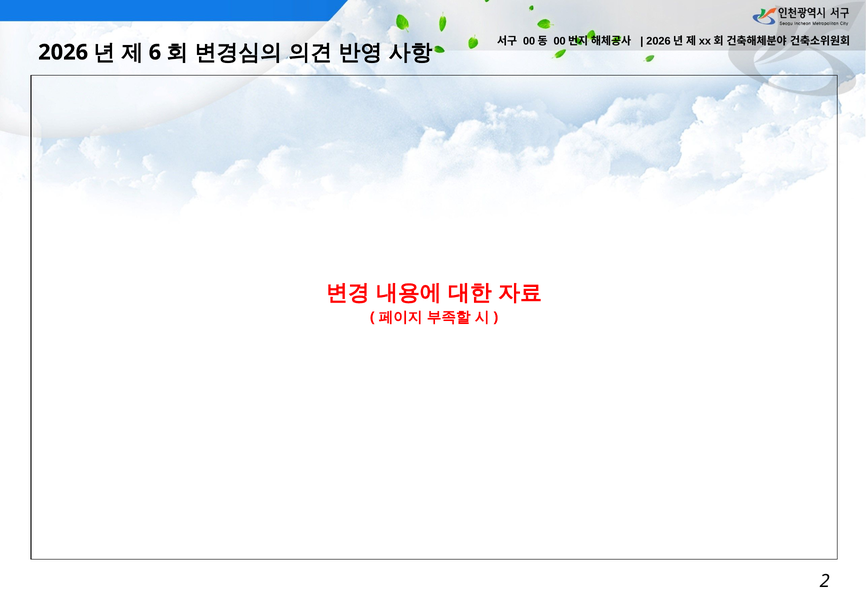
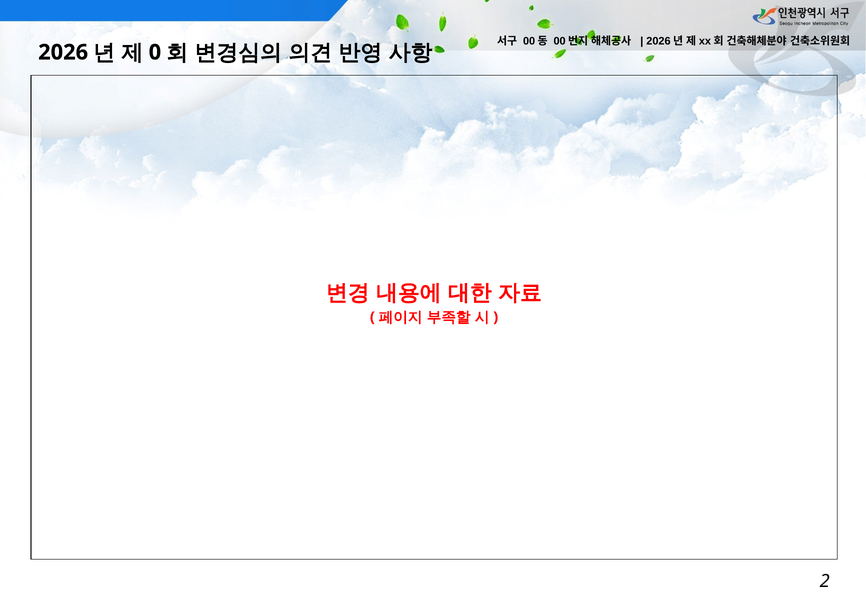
6: 6 -> 0
